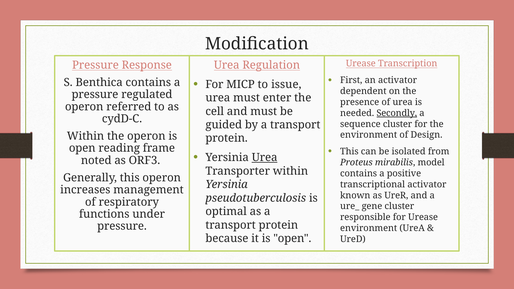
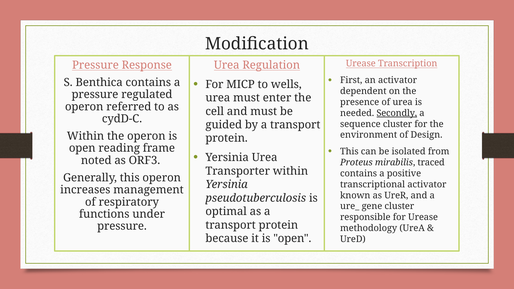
issue: issue -> wells
Urea at (265, 158) underline: present -> none
model: model -> traced
environment at (369, 228): environment -> methodology
